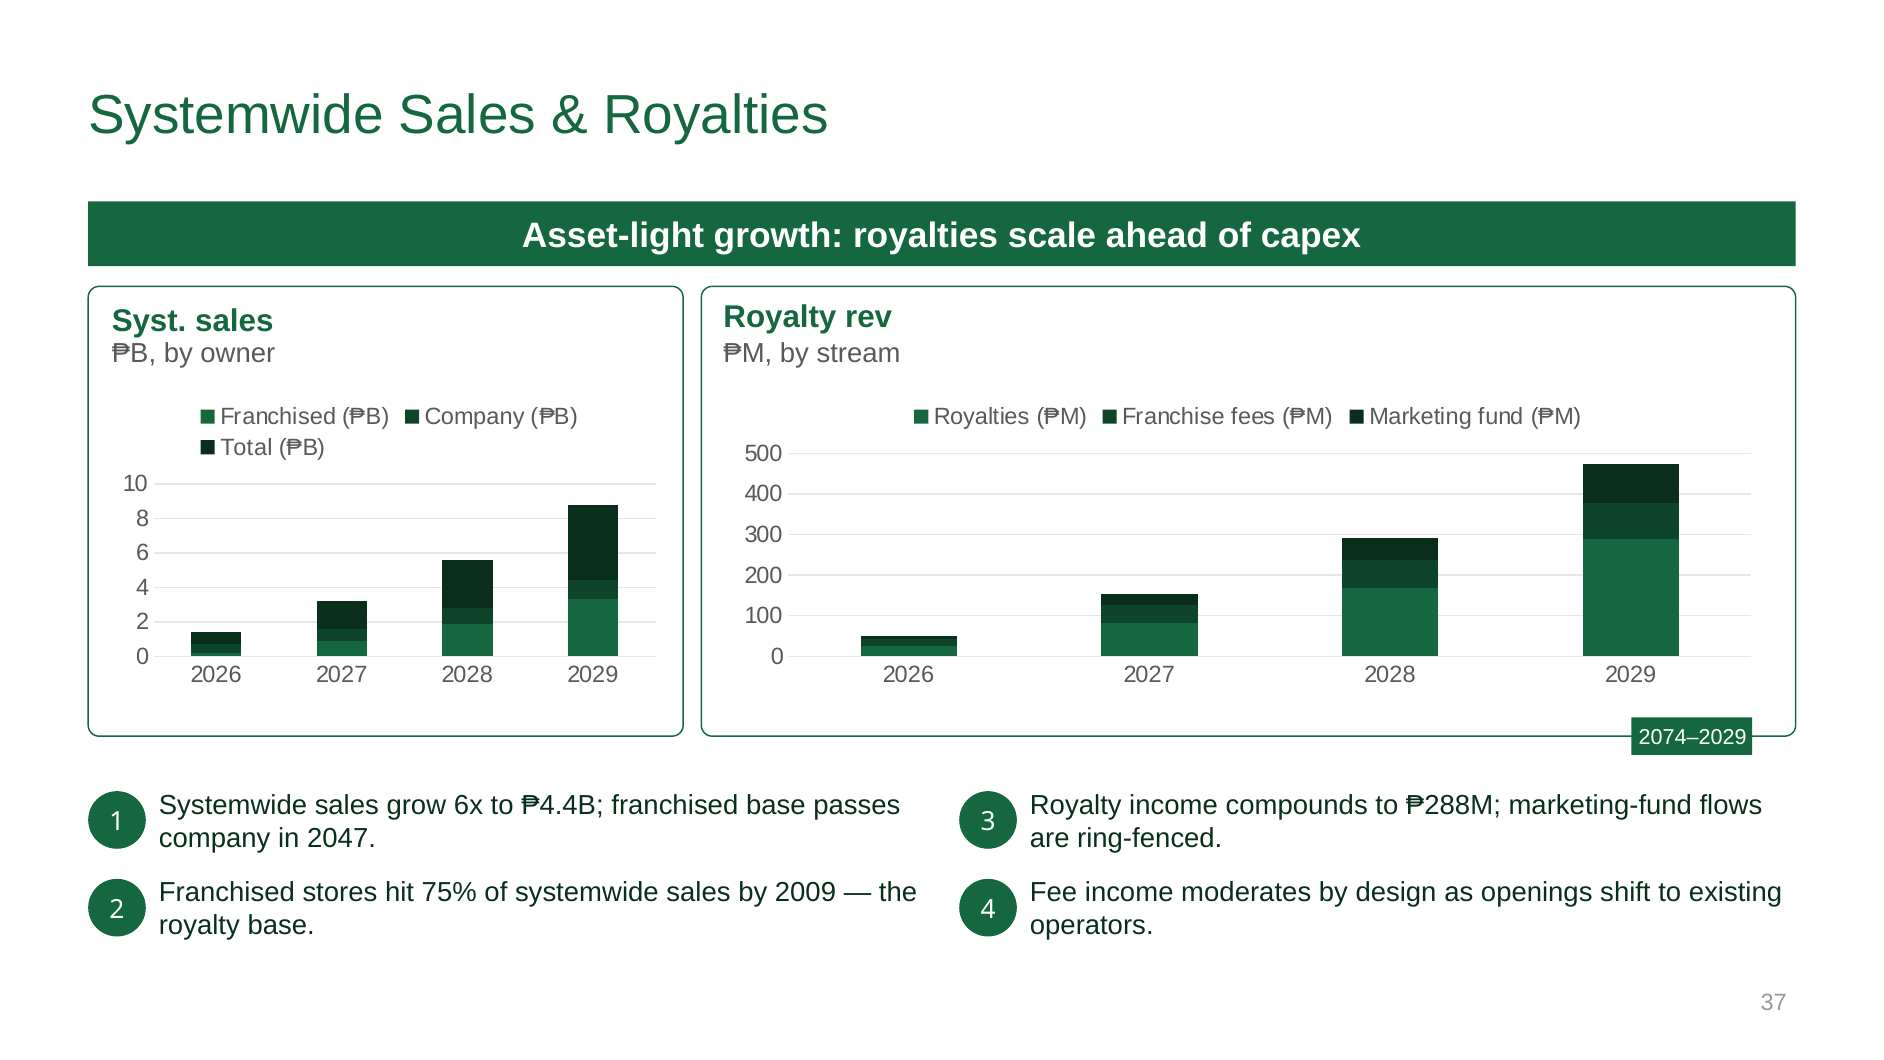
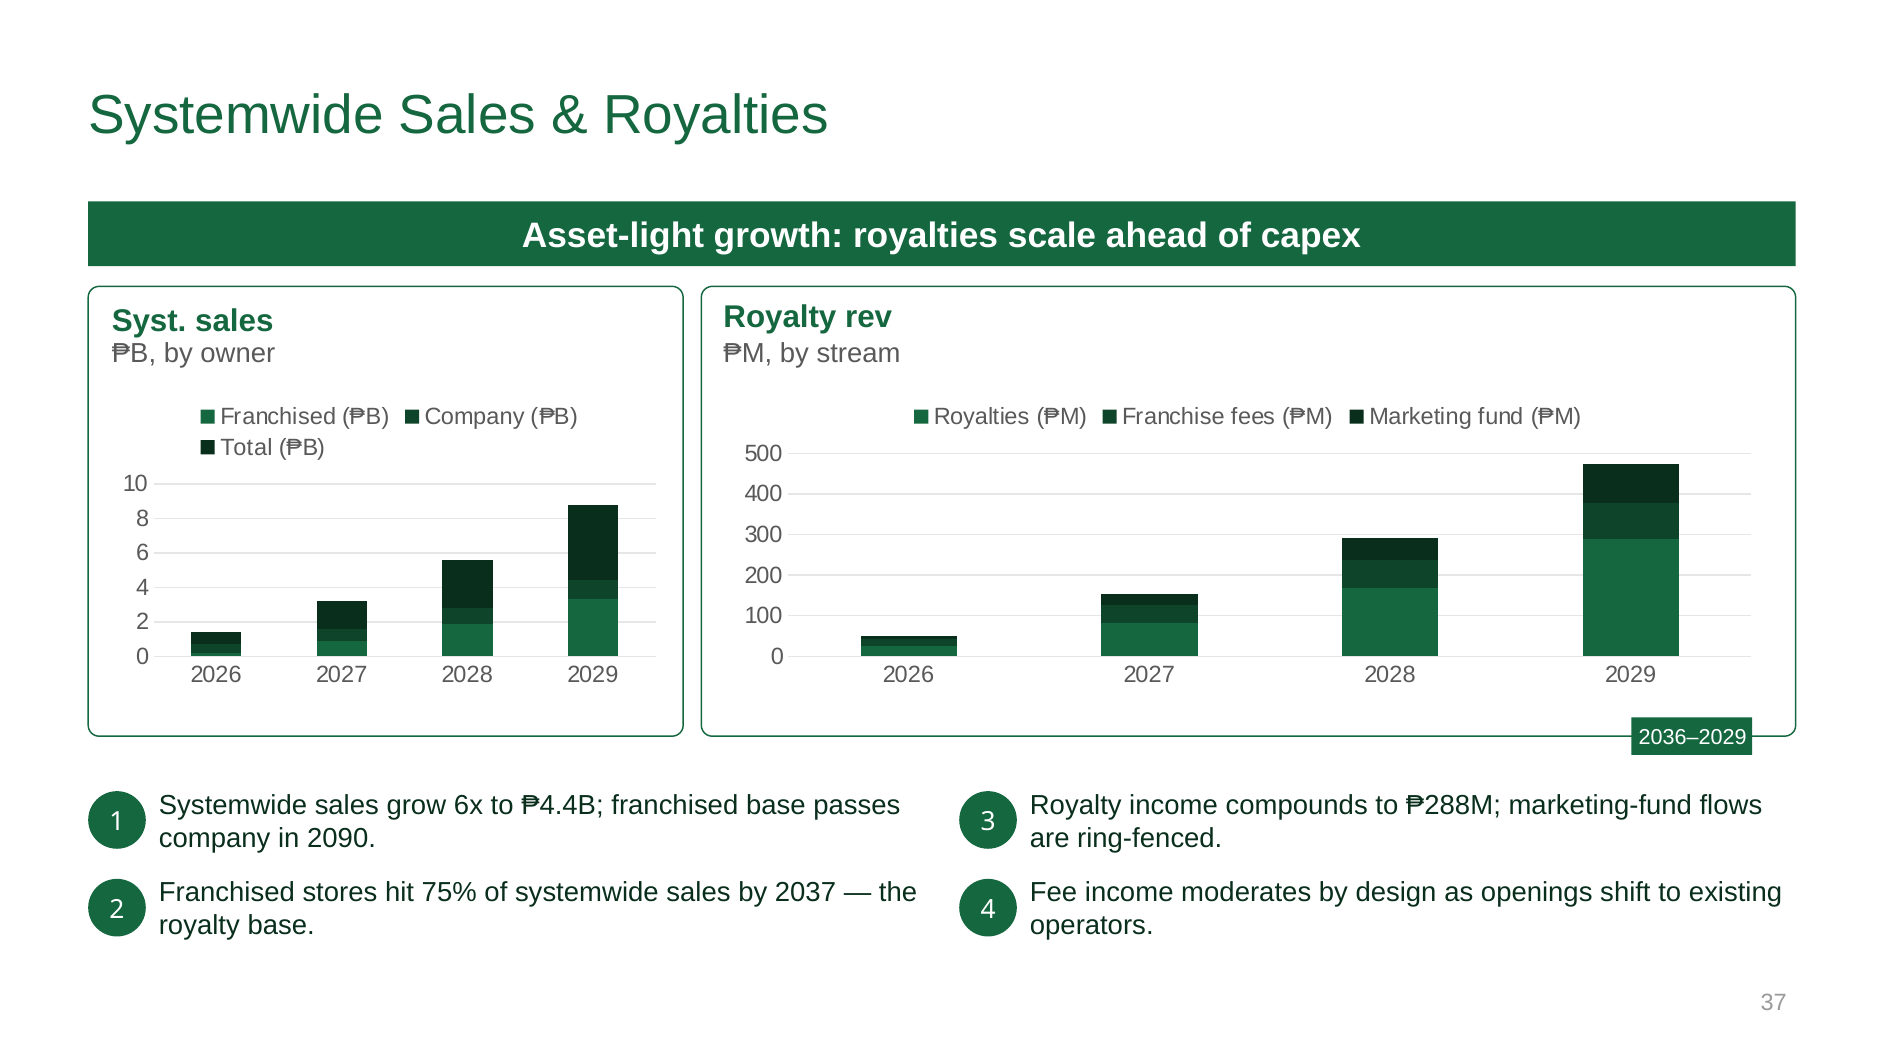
2074–2029: 2074–2029 -> 2036–2029
2047: 2047 -> 2090
2009: 2009 -> 2037
